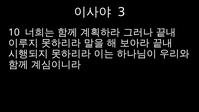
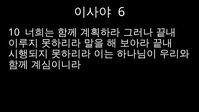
3: 3 -> 6
